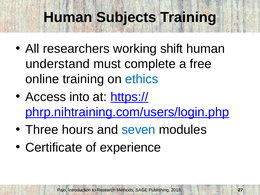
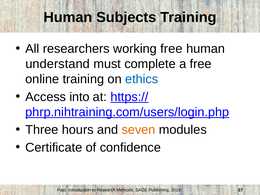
working shift: shift -> free
seven colour: blue -> orange
experience: experience -> confidence
